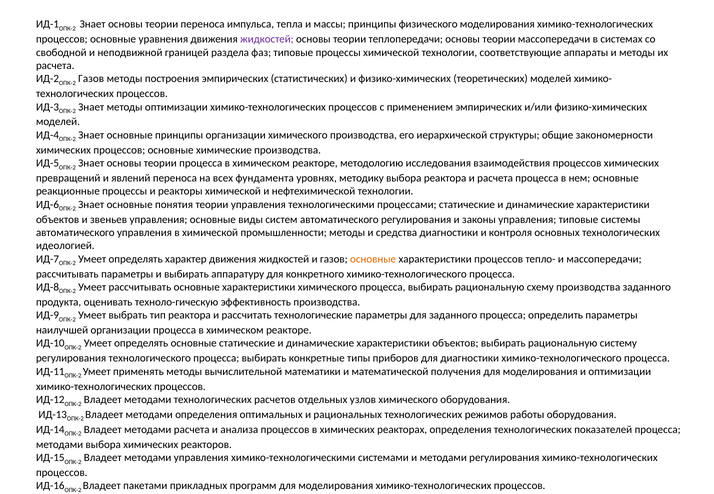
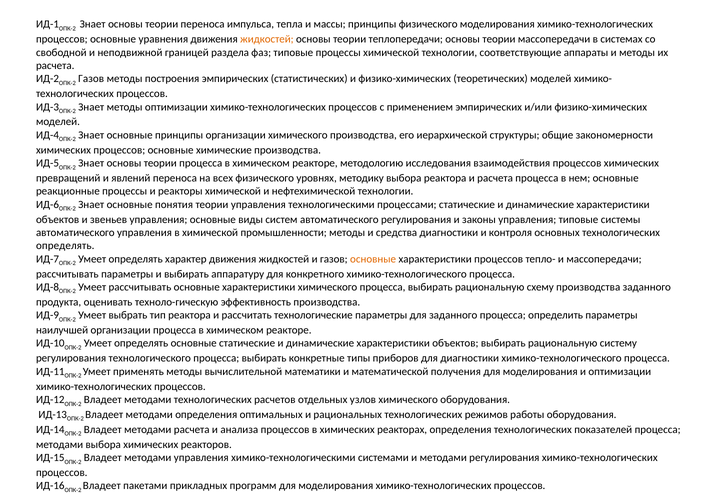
жидкостей at (267, 39) colour: purple -> orange
всех фундамента: фундамента -> физического
идеологией at (65, 246): идеологией -> определять
